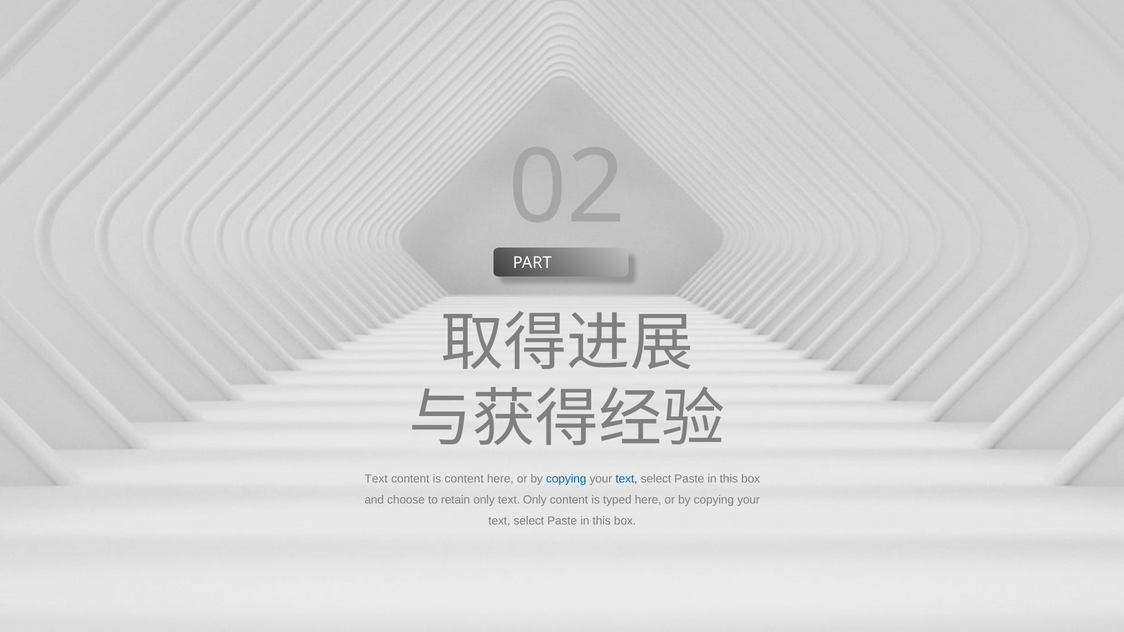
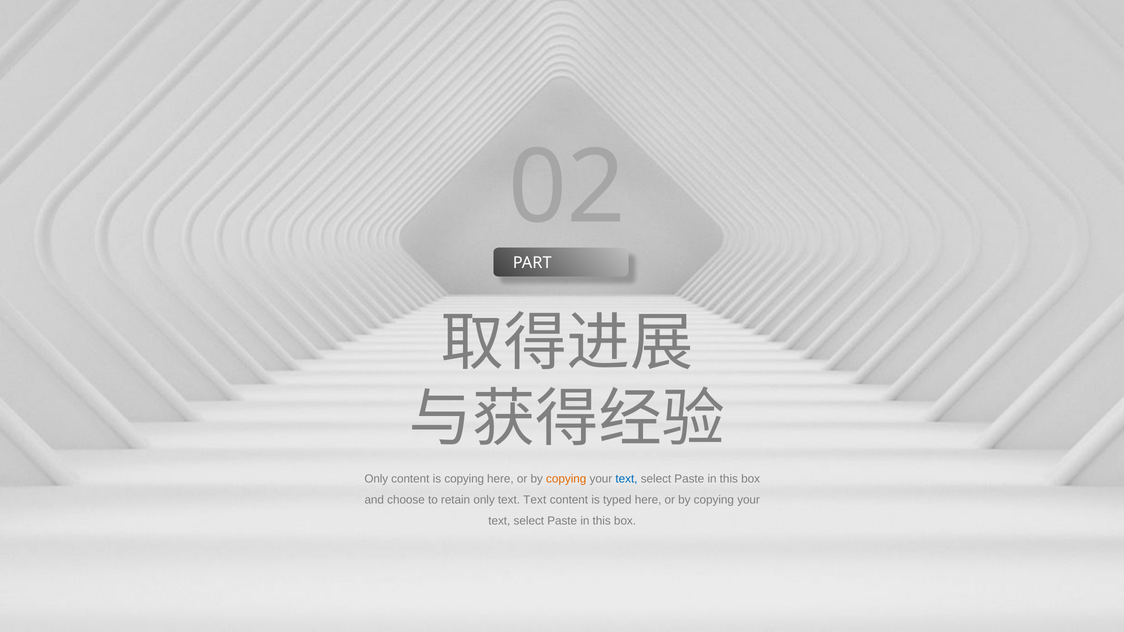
Text at (376, 479): Text -> Only
is content: content -> copying
copying at (566, 479) colour: blue -> orange
text Only: Only -> Text
